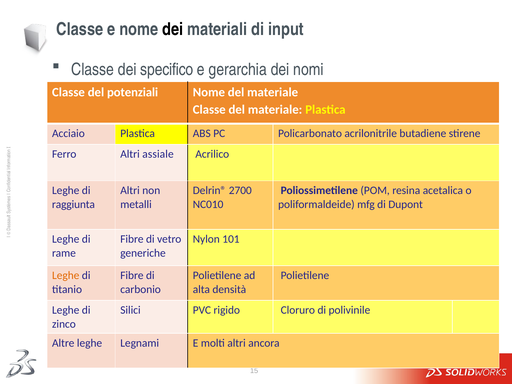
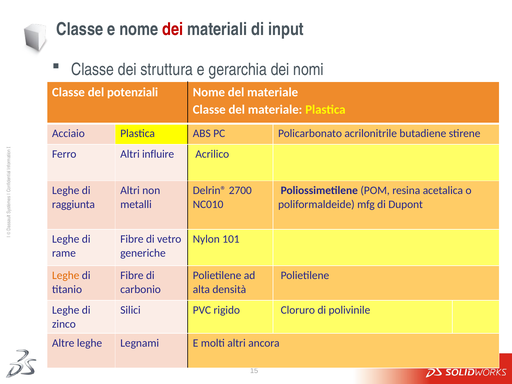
dei at (173, 29) colour: black -> red
specifico: specifico -> struttura
assiale: assiale -> influire
